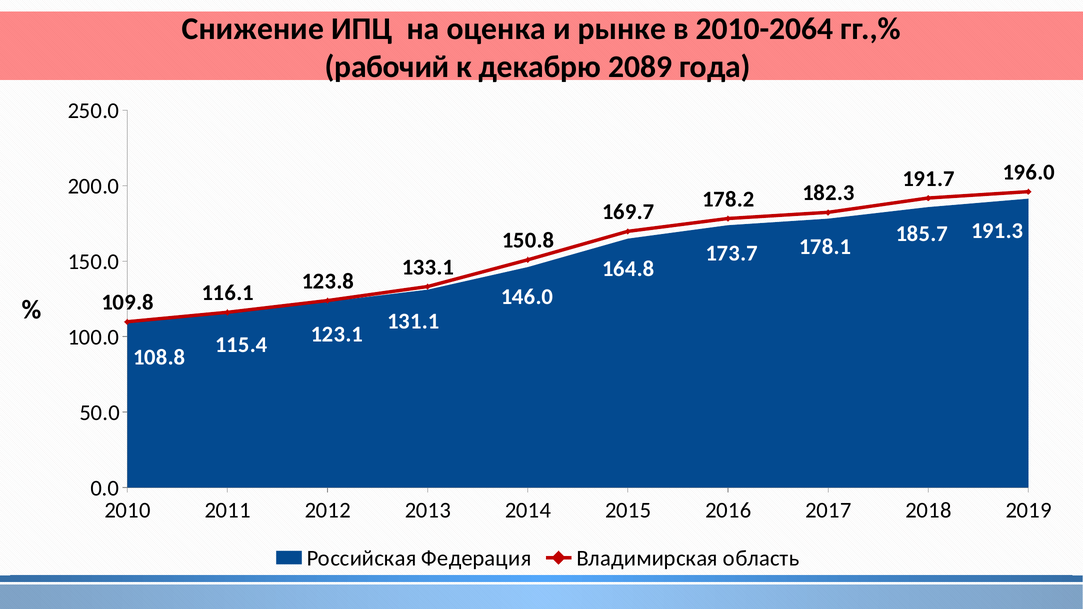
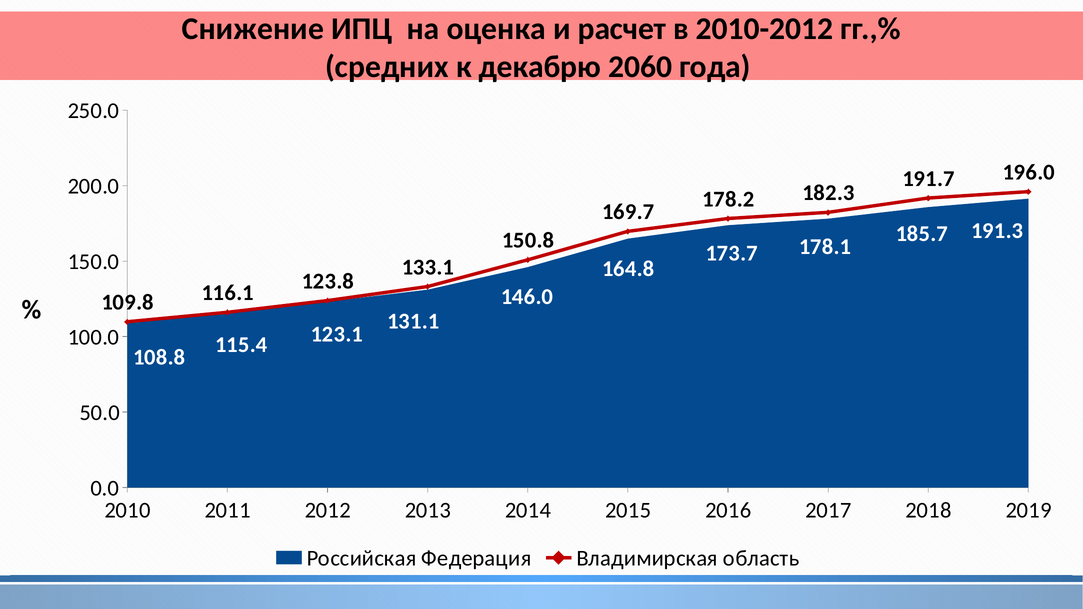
рынке: рынке -> расчет
2010-2064: 2010-2064 -> 2010-2012
рабочий: рабочий -> средних
2089: 2089 -> 2060
